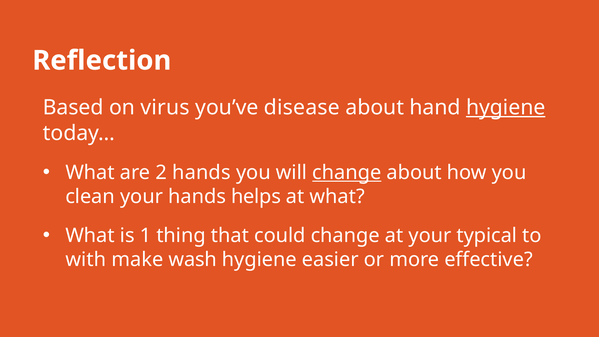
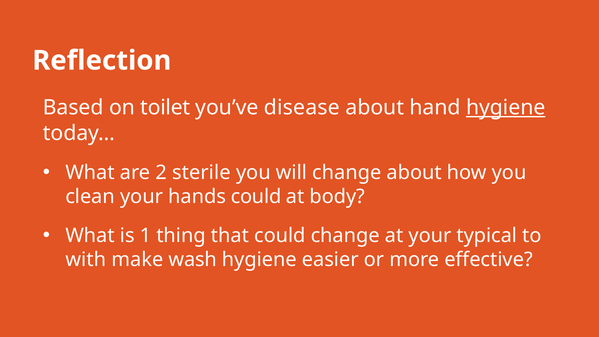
virus: virus -> toilet
2 hands: hands -> sterile
change at (347, 173) underline: present -> none
hands helps: helps -> could
at what: what -> body
